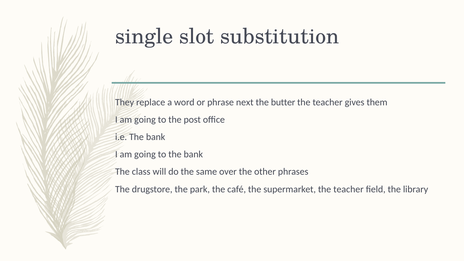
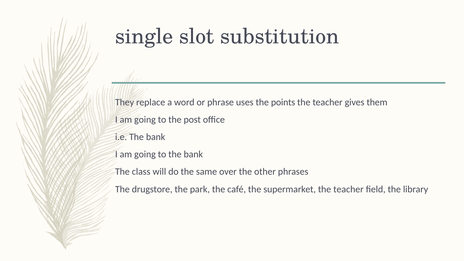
next: next -> uses
butter: butter -> points
